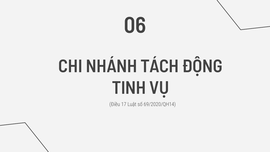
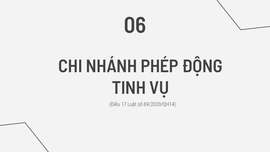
TÁCH: TÁCH -> PHÉP
